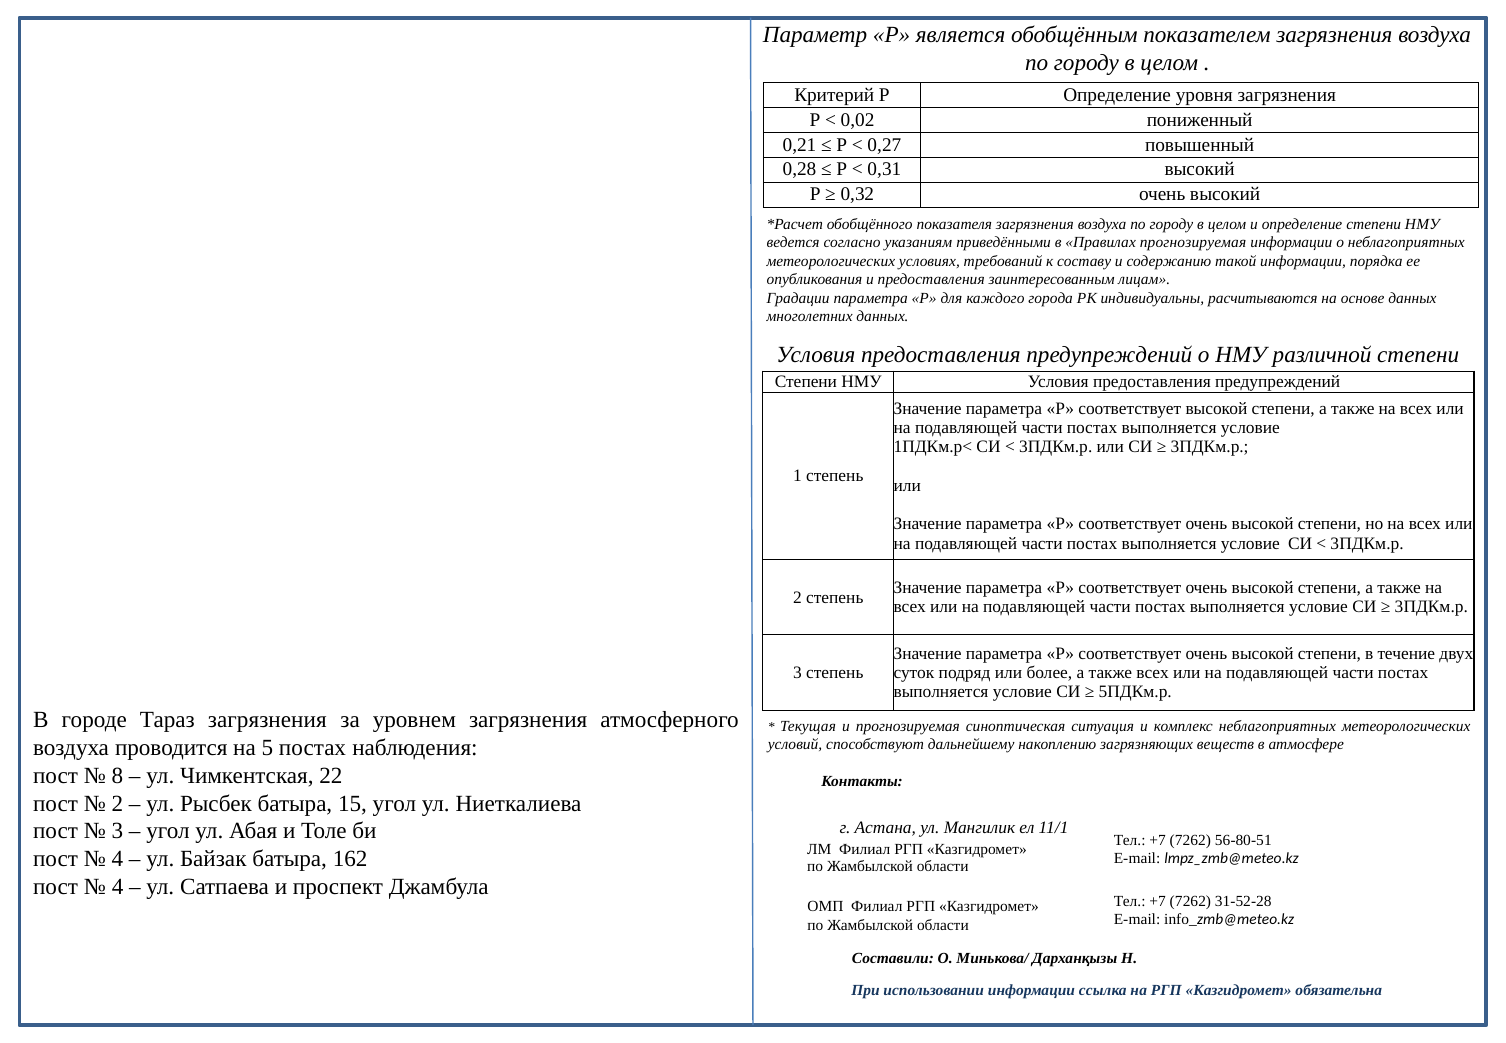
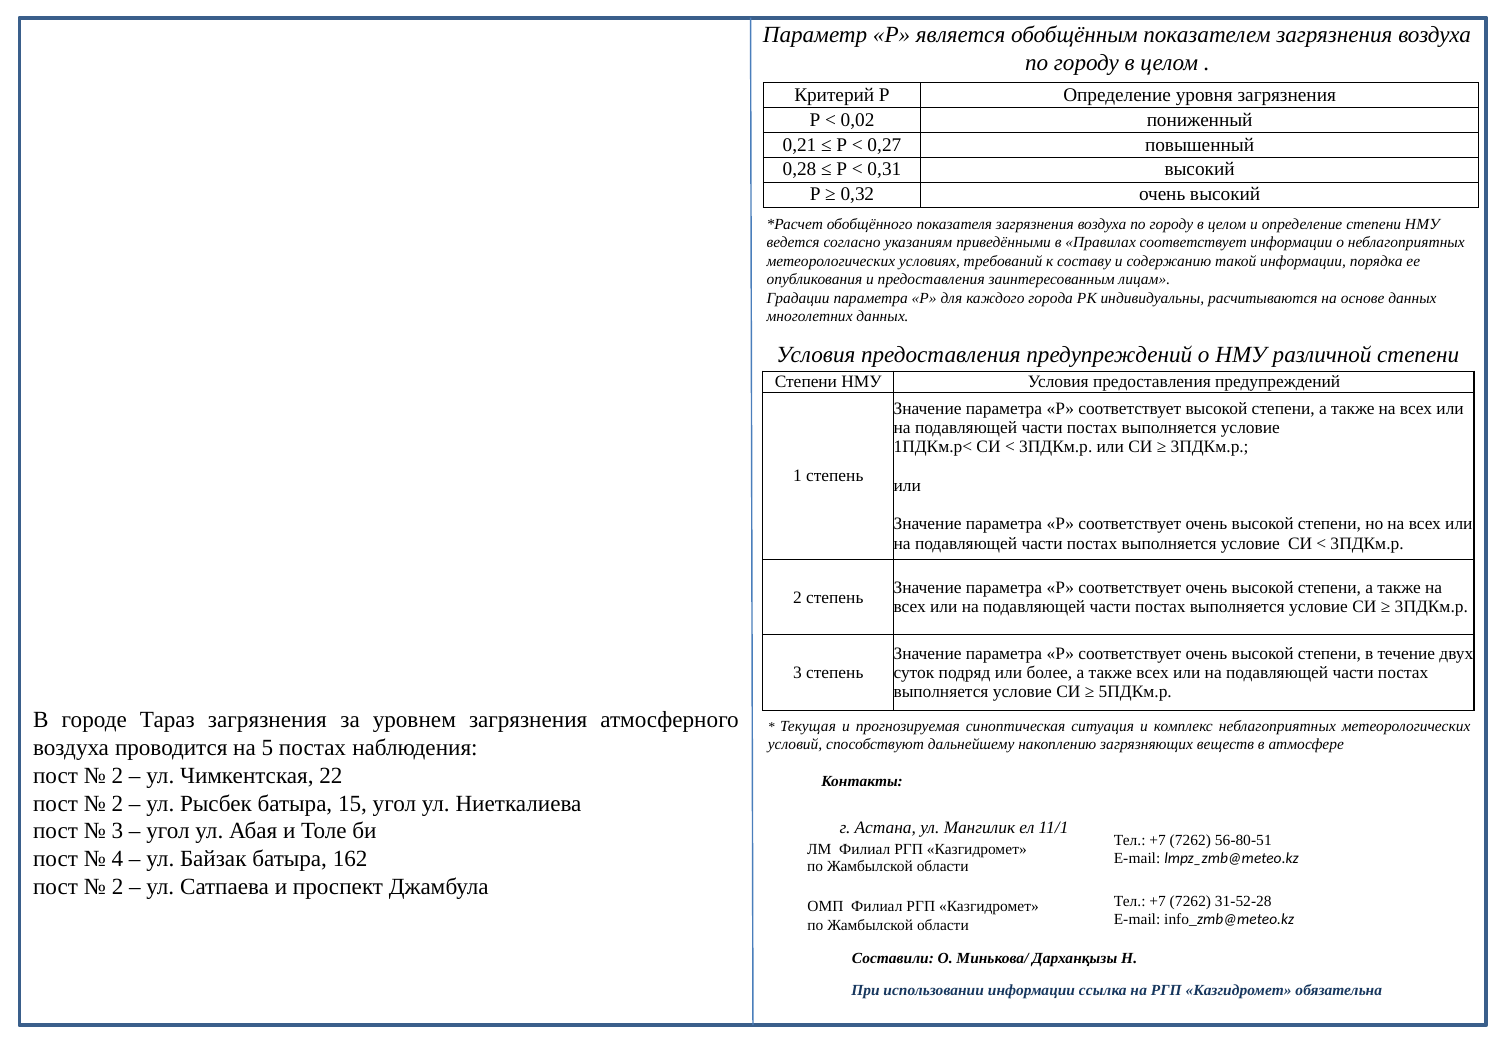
Правилах прогнозируемая: прогнозируемая -> соответствует
8 at (117, 775): 8 -> 2
4 at (118, 887): 4 -> 2
